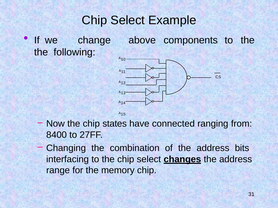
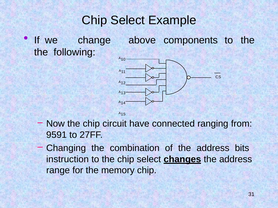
states: states -> circuit
8400: 8400 -> 9591
interfacing: interfacing -> instruction
